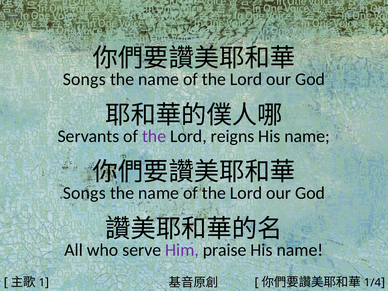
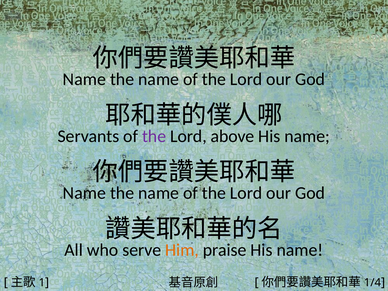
Songs at (84, 79): Songs -> Name
reigns: reigns -> above
Songs at (84, 193): Songs -> Name
Him colour: purple -> orange
